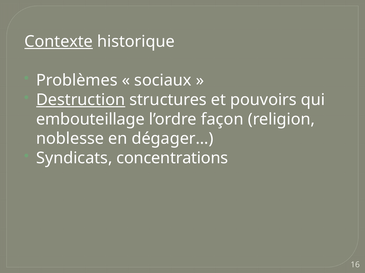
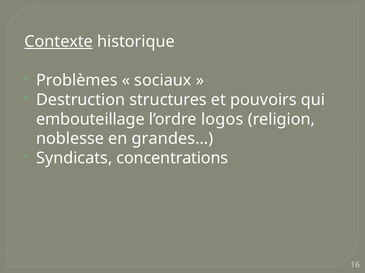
Destruction underline: present -> none
façon: façon -> logos
dégager…: dégager… -> grandes…
